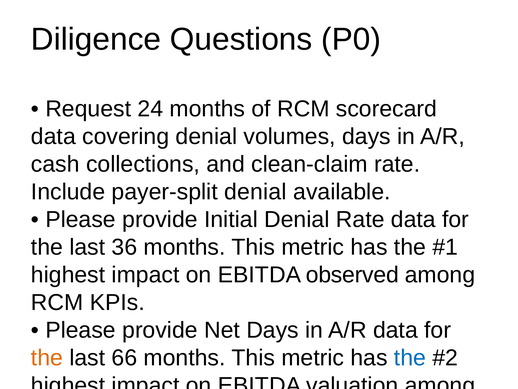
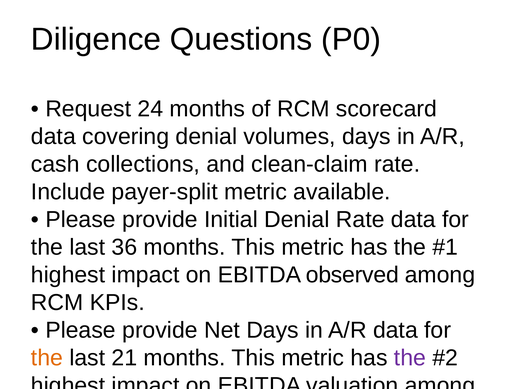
payer-split denial: denial -> metric
66: 66 -> 21
the at (410, 357) colour: blue -> purple
